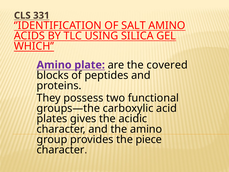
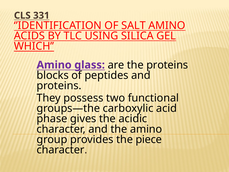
plate: plate -> glass
the covered: covered -> proteins
plates: plates -> phase
